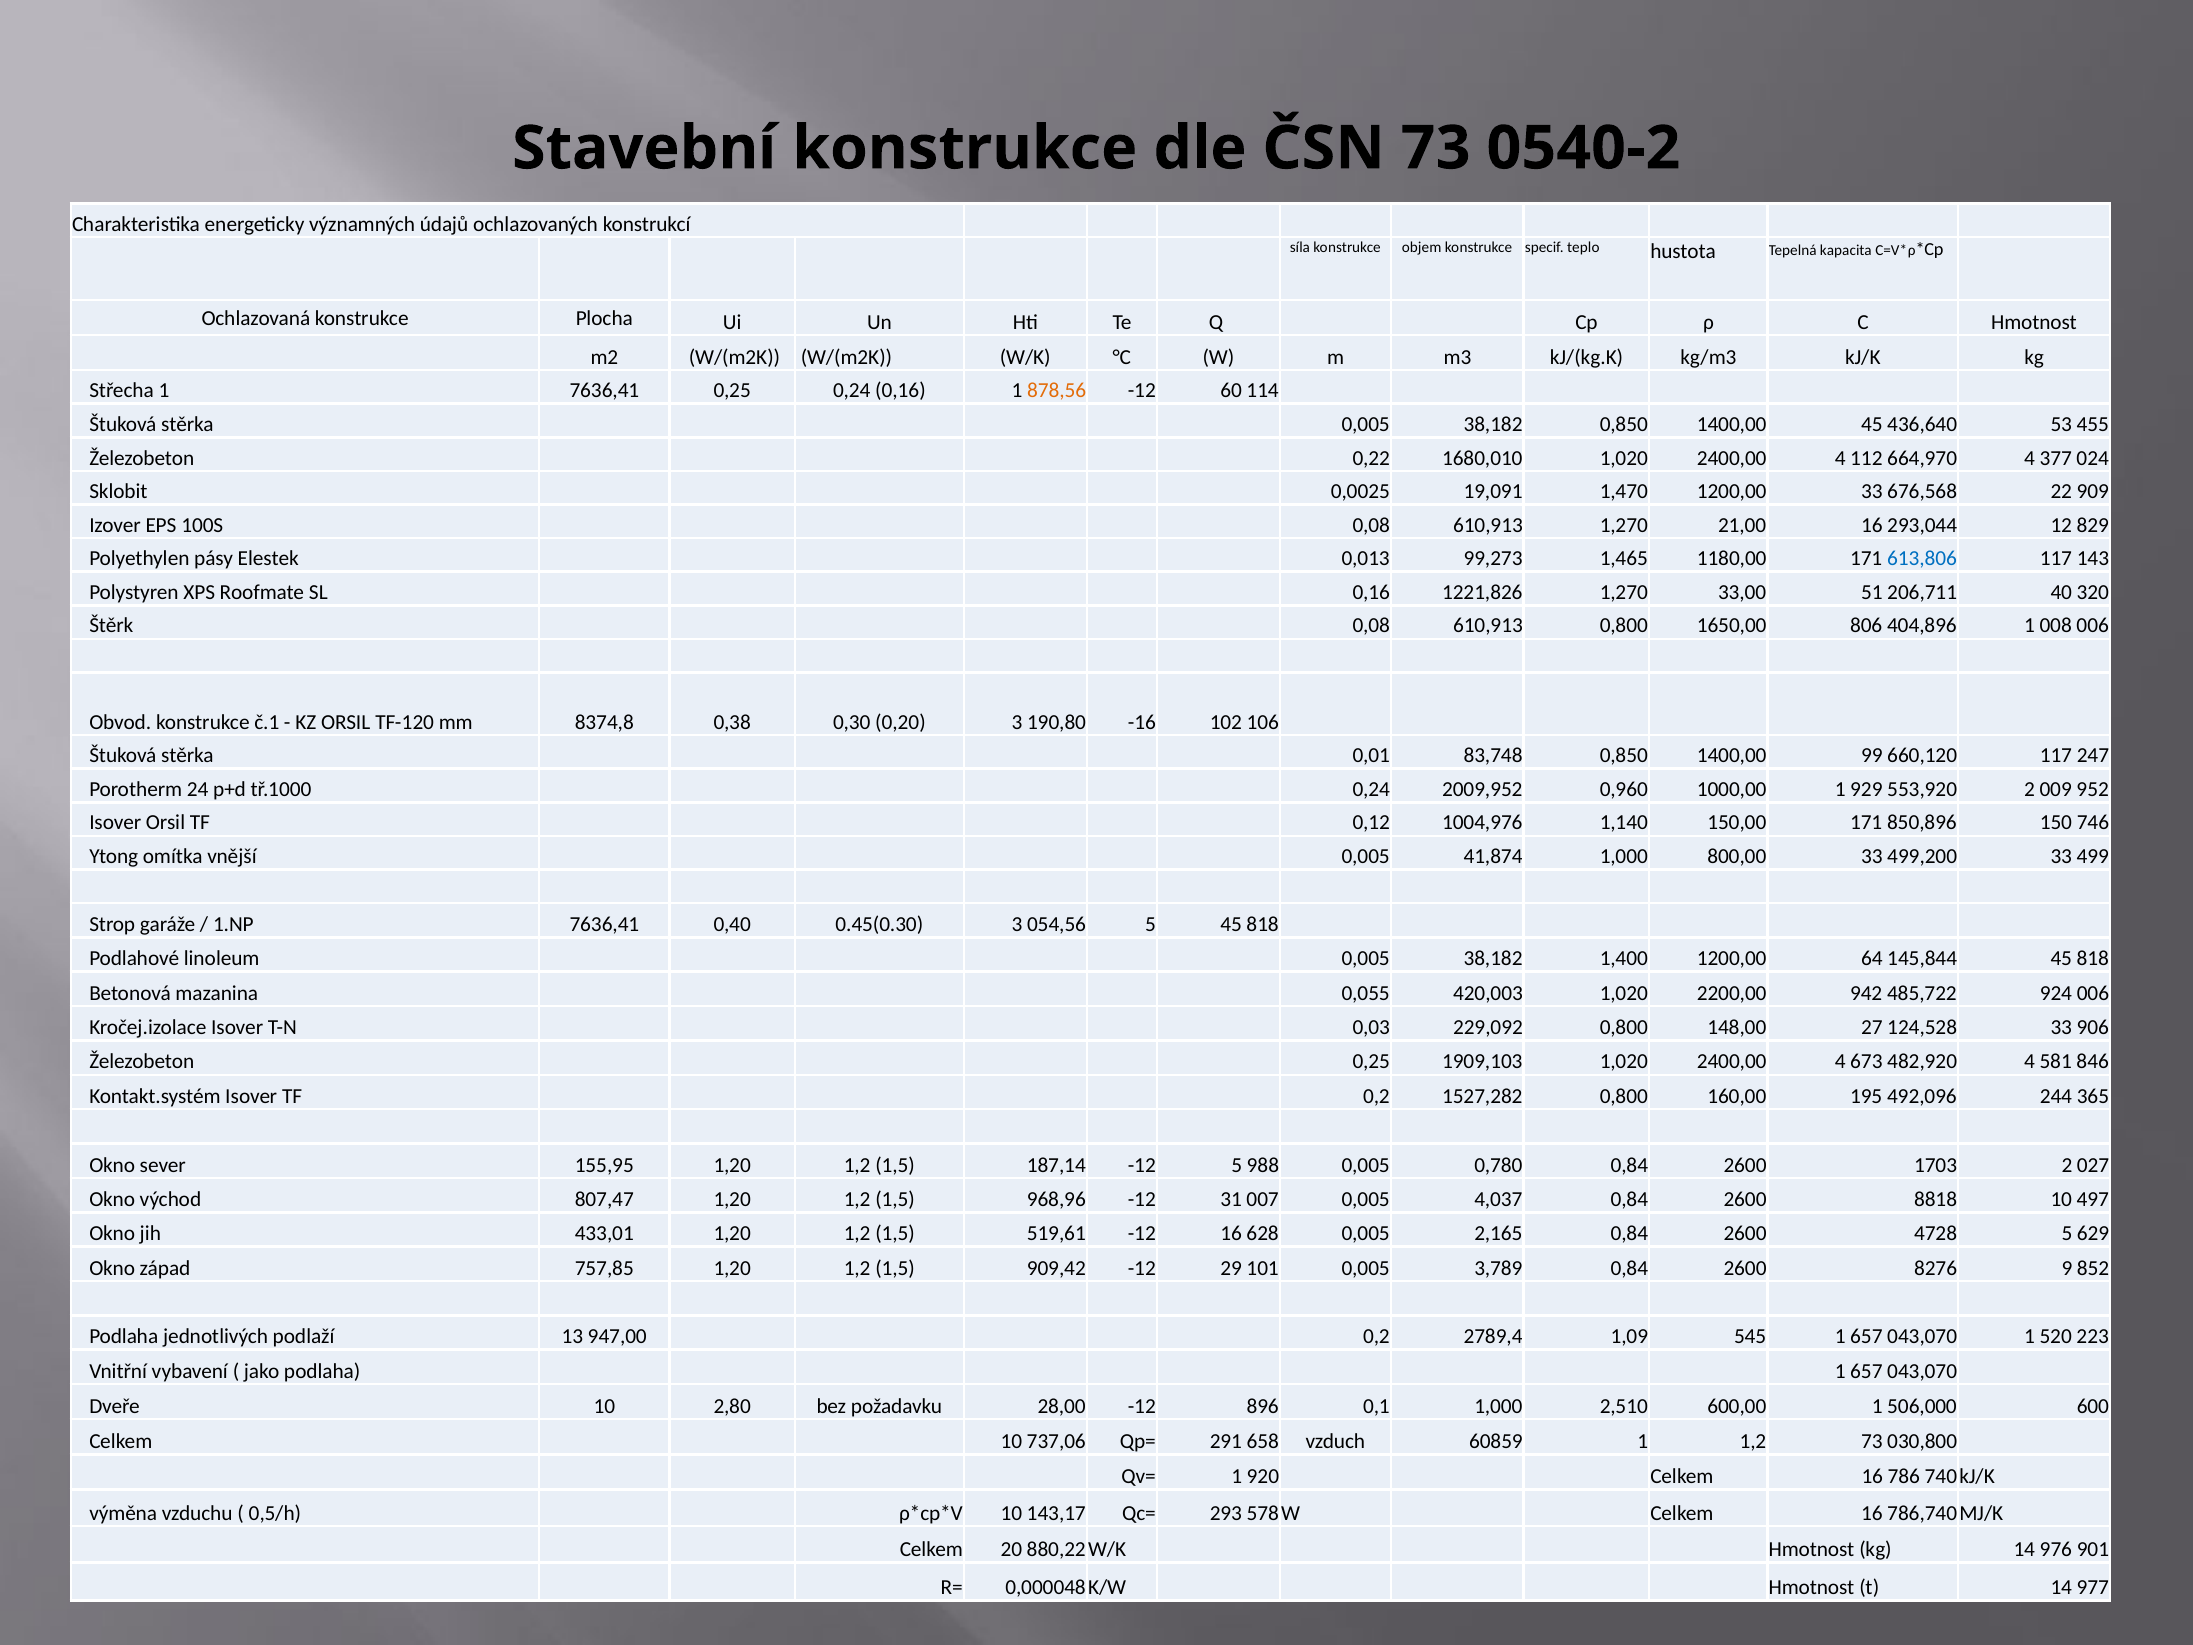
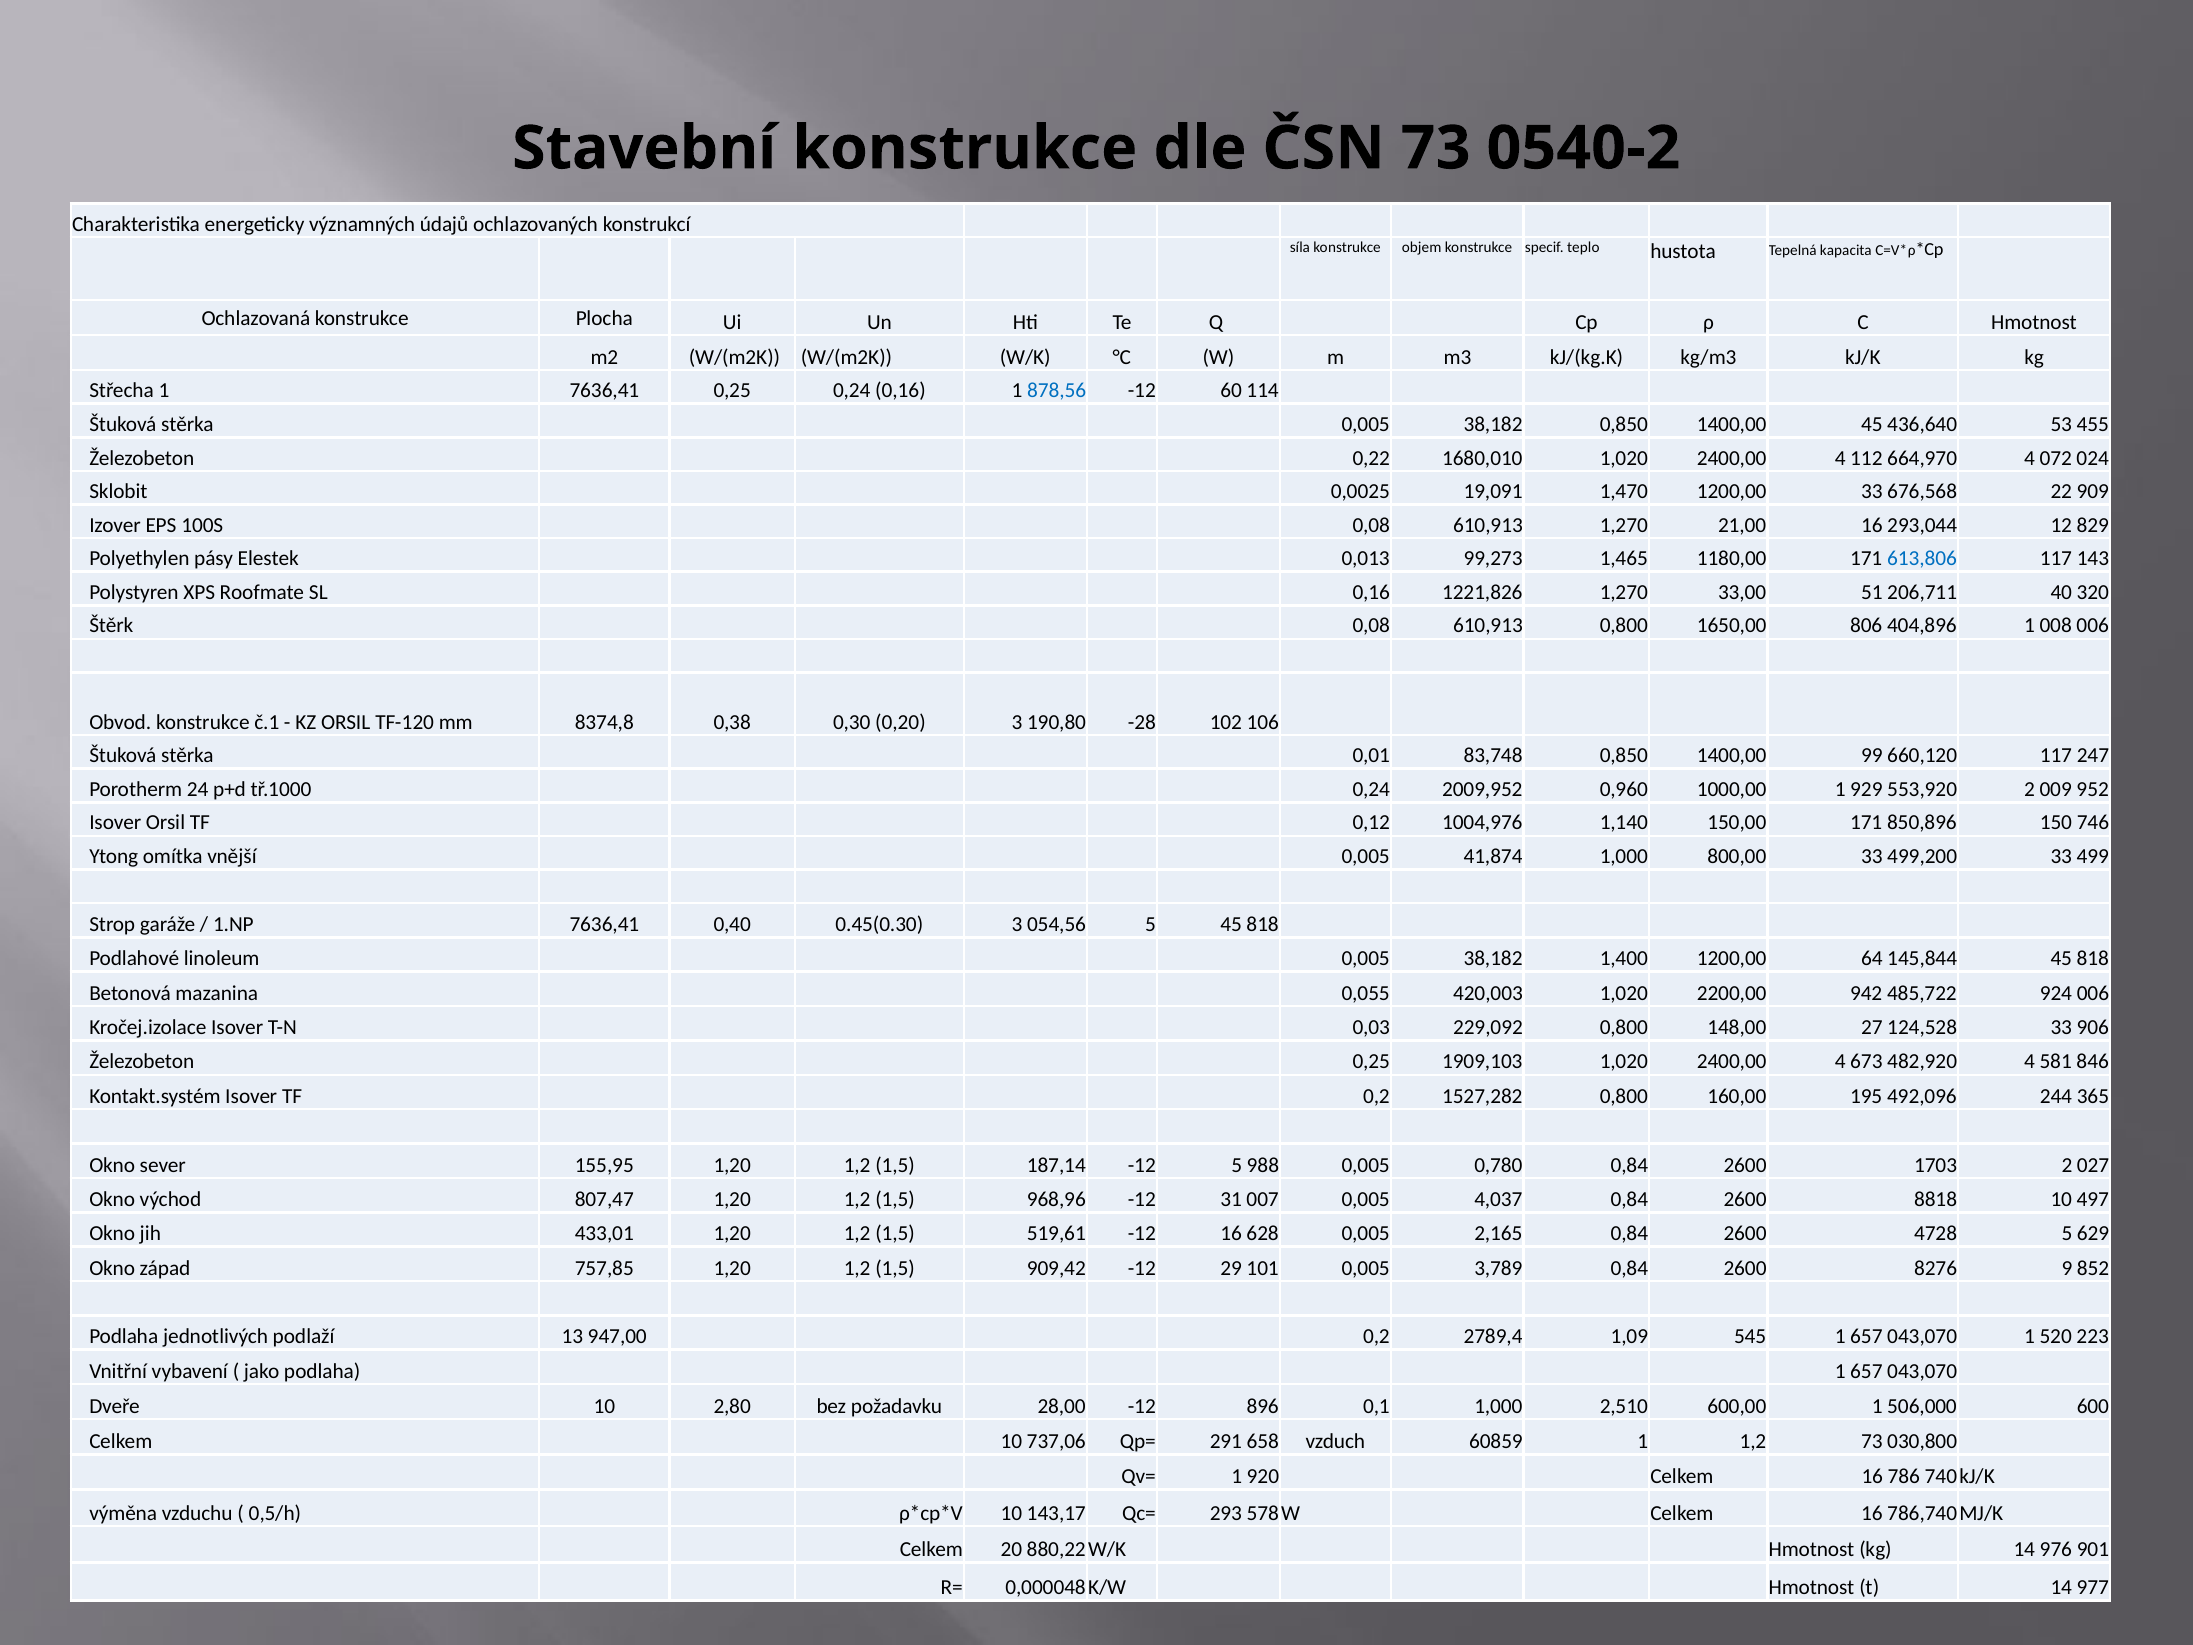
878,56 colour: orange -> blue
377: 377 -> 072
-16: -16 -> -28
